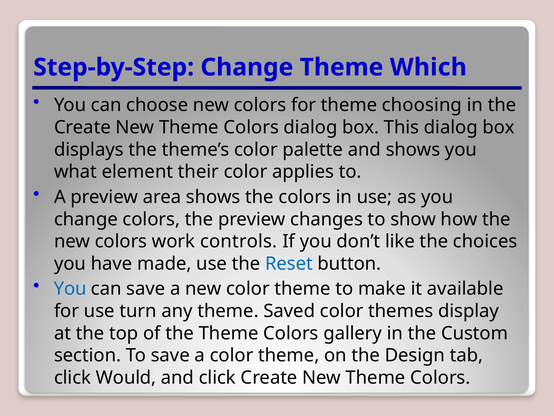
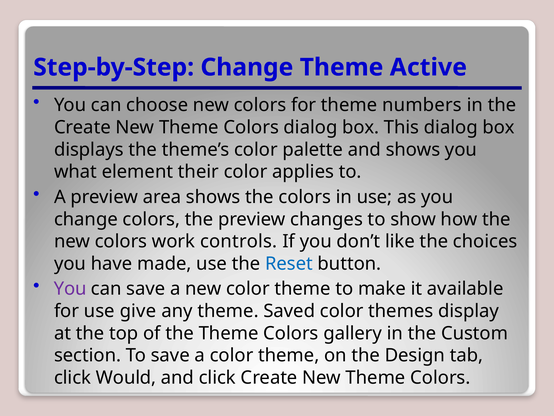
Which: Which -> Active
choosing: choosing -> numbers
You at (70, 289) colour: blue -> purple
turn: turn -> give
